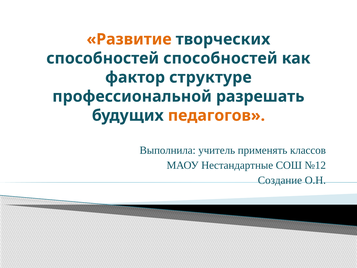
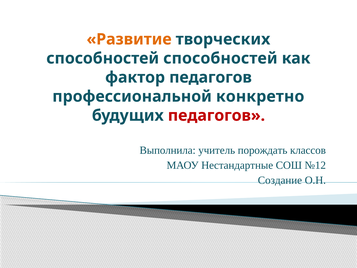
фактор структуре: структуре -> педагогов
разрешать: разрешать -> конкретно
педагогов at (216, 115) colour: orange -> red
применять: применять -> порождать
